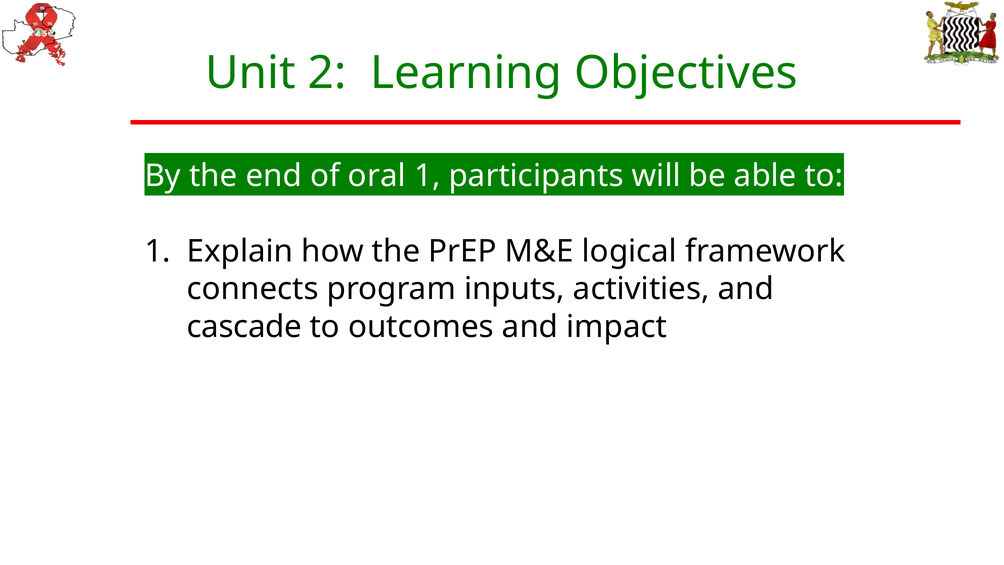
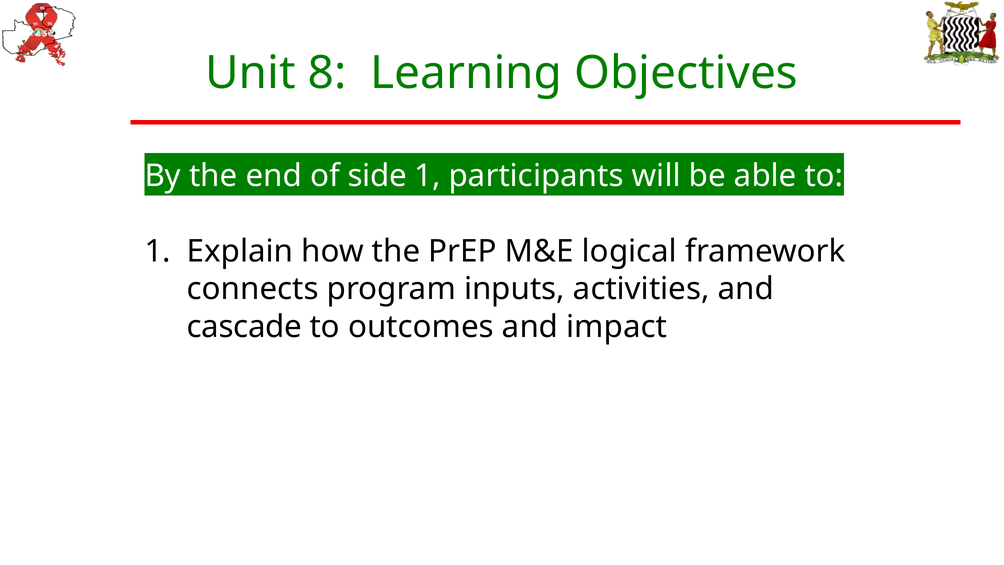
2: 2 -> 8
oral: oral -> side
